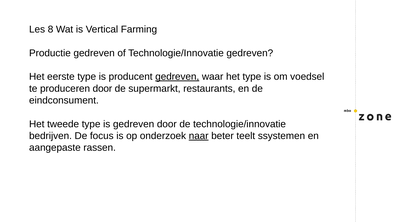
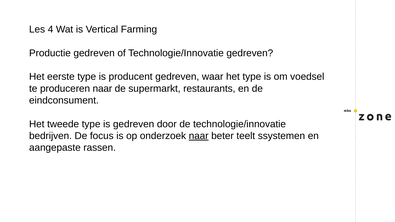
8: 8 -> 4
gedreven at (177, 77) underline: present -> none
produceren door: door -> naar
